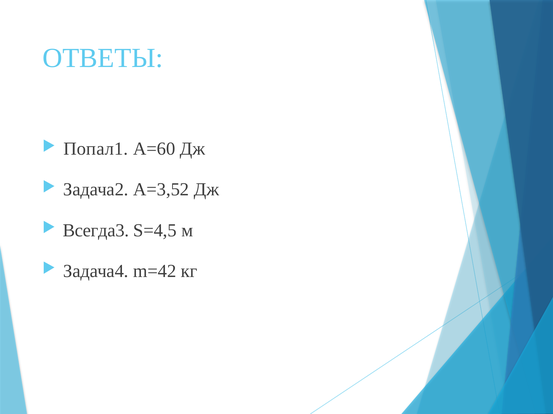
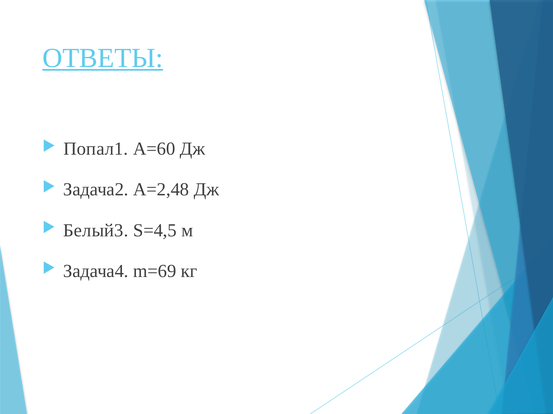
ОТВЕТЫ underline: none -> present
А=3,52: А=3,52 -> А=2,48
Всегда3: Всегда3 -> Белый3
m=42: m=42 -> m=69
